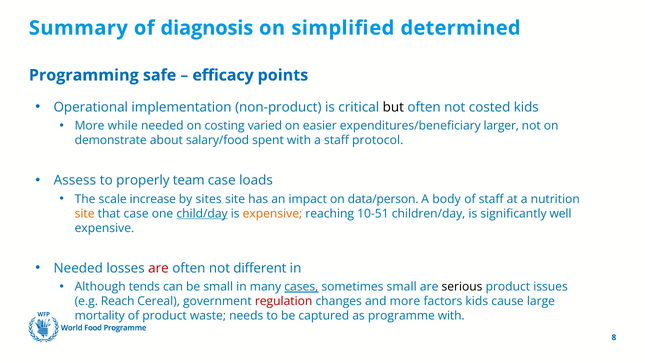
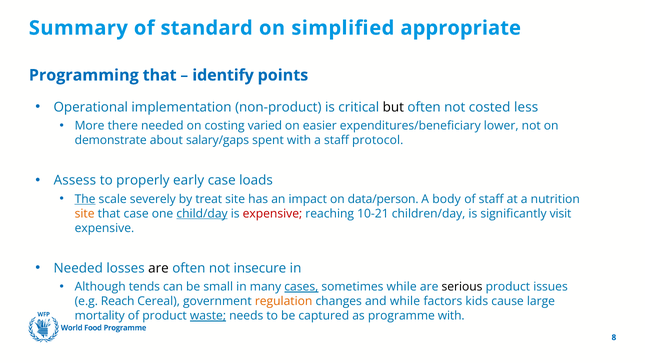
diagnosis: diagnosis -> standard
determined: determined -> appropriate
Programming safe: safe -> that
efficacy: efficacy -> identify
costed kids: kids -> less
while: while -> there
larger: larger -> lower
salary/food: salary/food -> salary/gaps
team: team -> early
The underline: none -> present
increase: increase -> severely
sites: sites -> treat
expensive at (272, 213) colour: orange -> red
10-51: 10-51 -> 10-21
well: well -> visit
are at (158, 268) colour: red -> black
different: different -> insecure
sometimes small: small -> while
regulation colour: red -> orange
and more: more -> while
waste underline: none -> present
